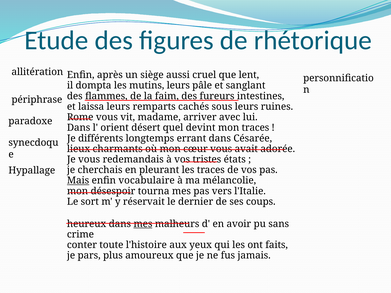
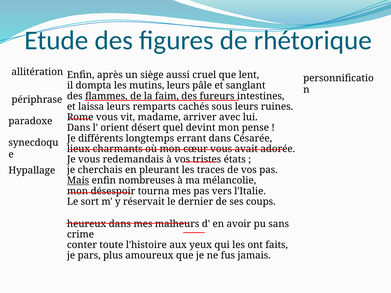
mon traces: traces -> pense
vocabulaire: vocabulaire -> nombreuses
mes at (143, 224) underline: present -> none
